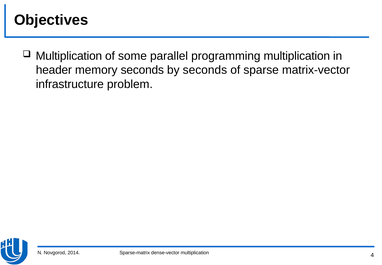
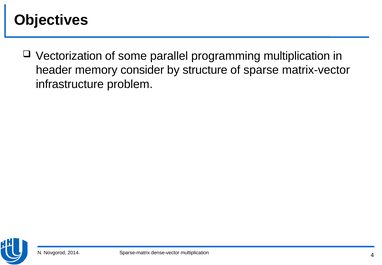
Multiplication at (69, 56): Multiplication -> Vectorization
memory seconds: seconds -> consider
by seconds: seconds -> structure
